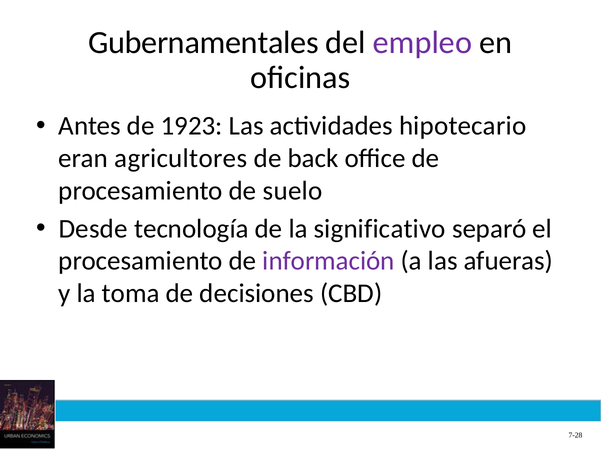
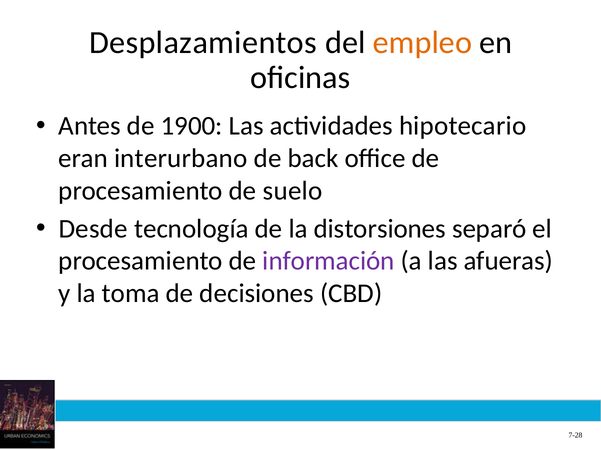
Gubernamentales: Gubernamentales -> Desplazamientos
empleo colour: purple -> orange
1923: 1923 -> 1900
agricultores: agricultores -> interurbano
significativo: significativo -> distorsiones
